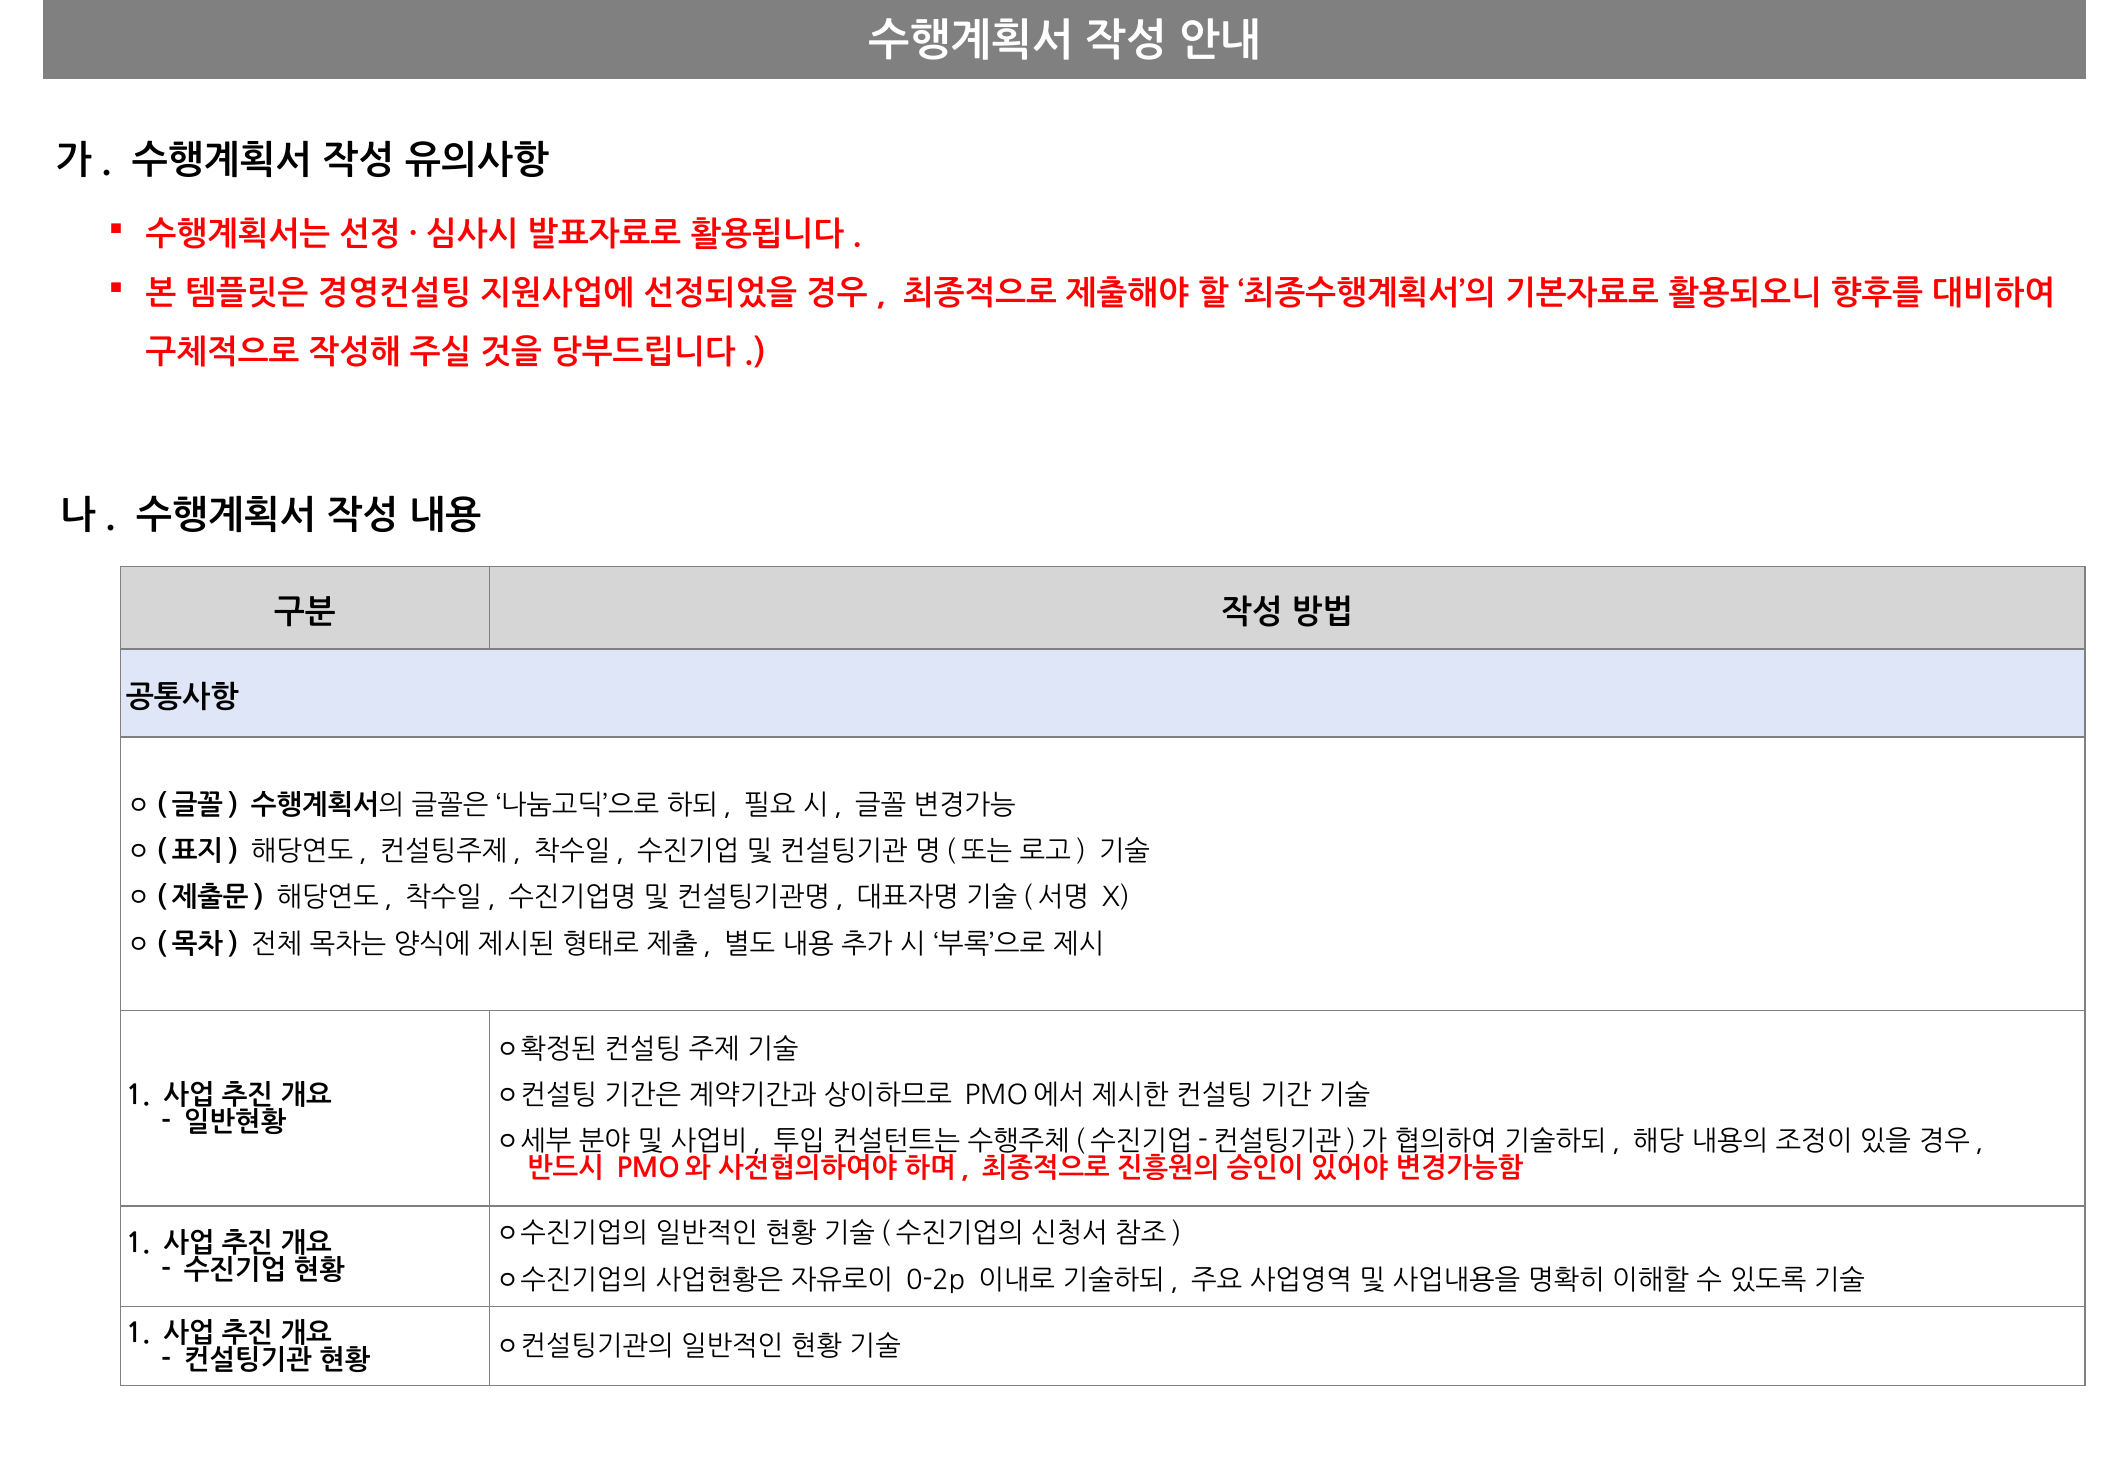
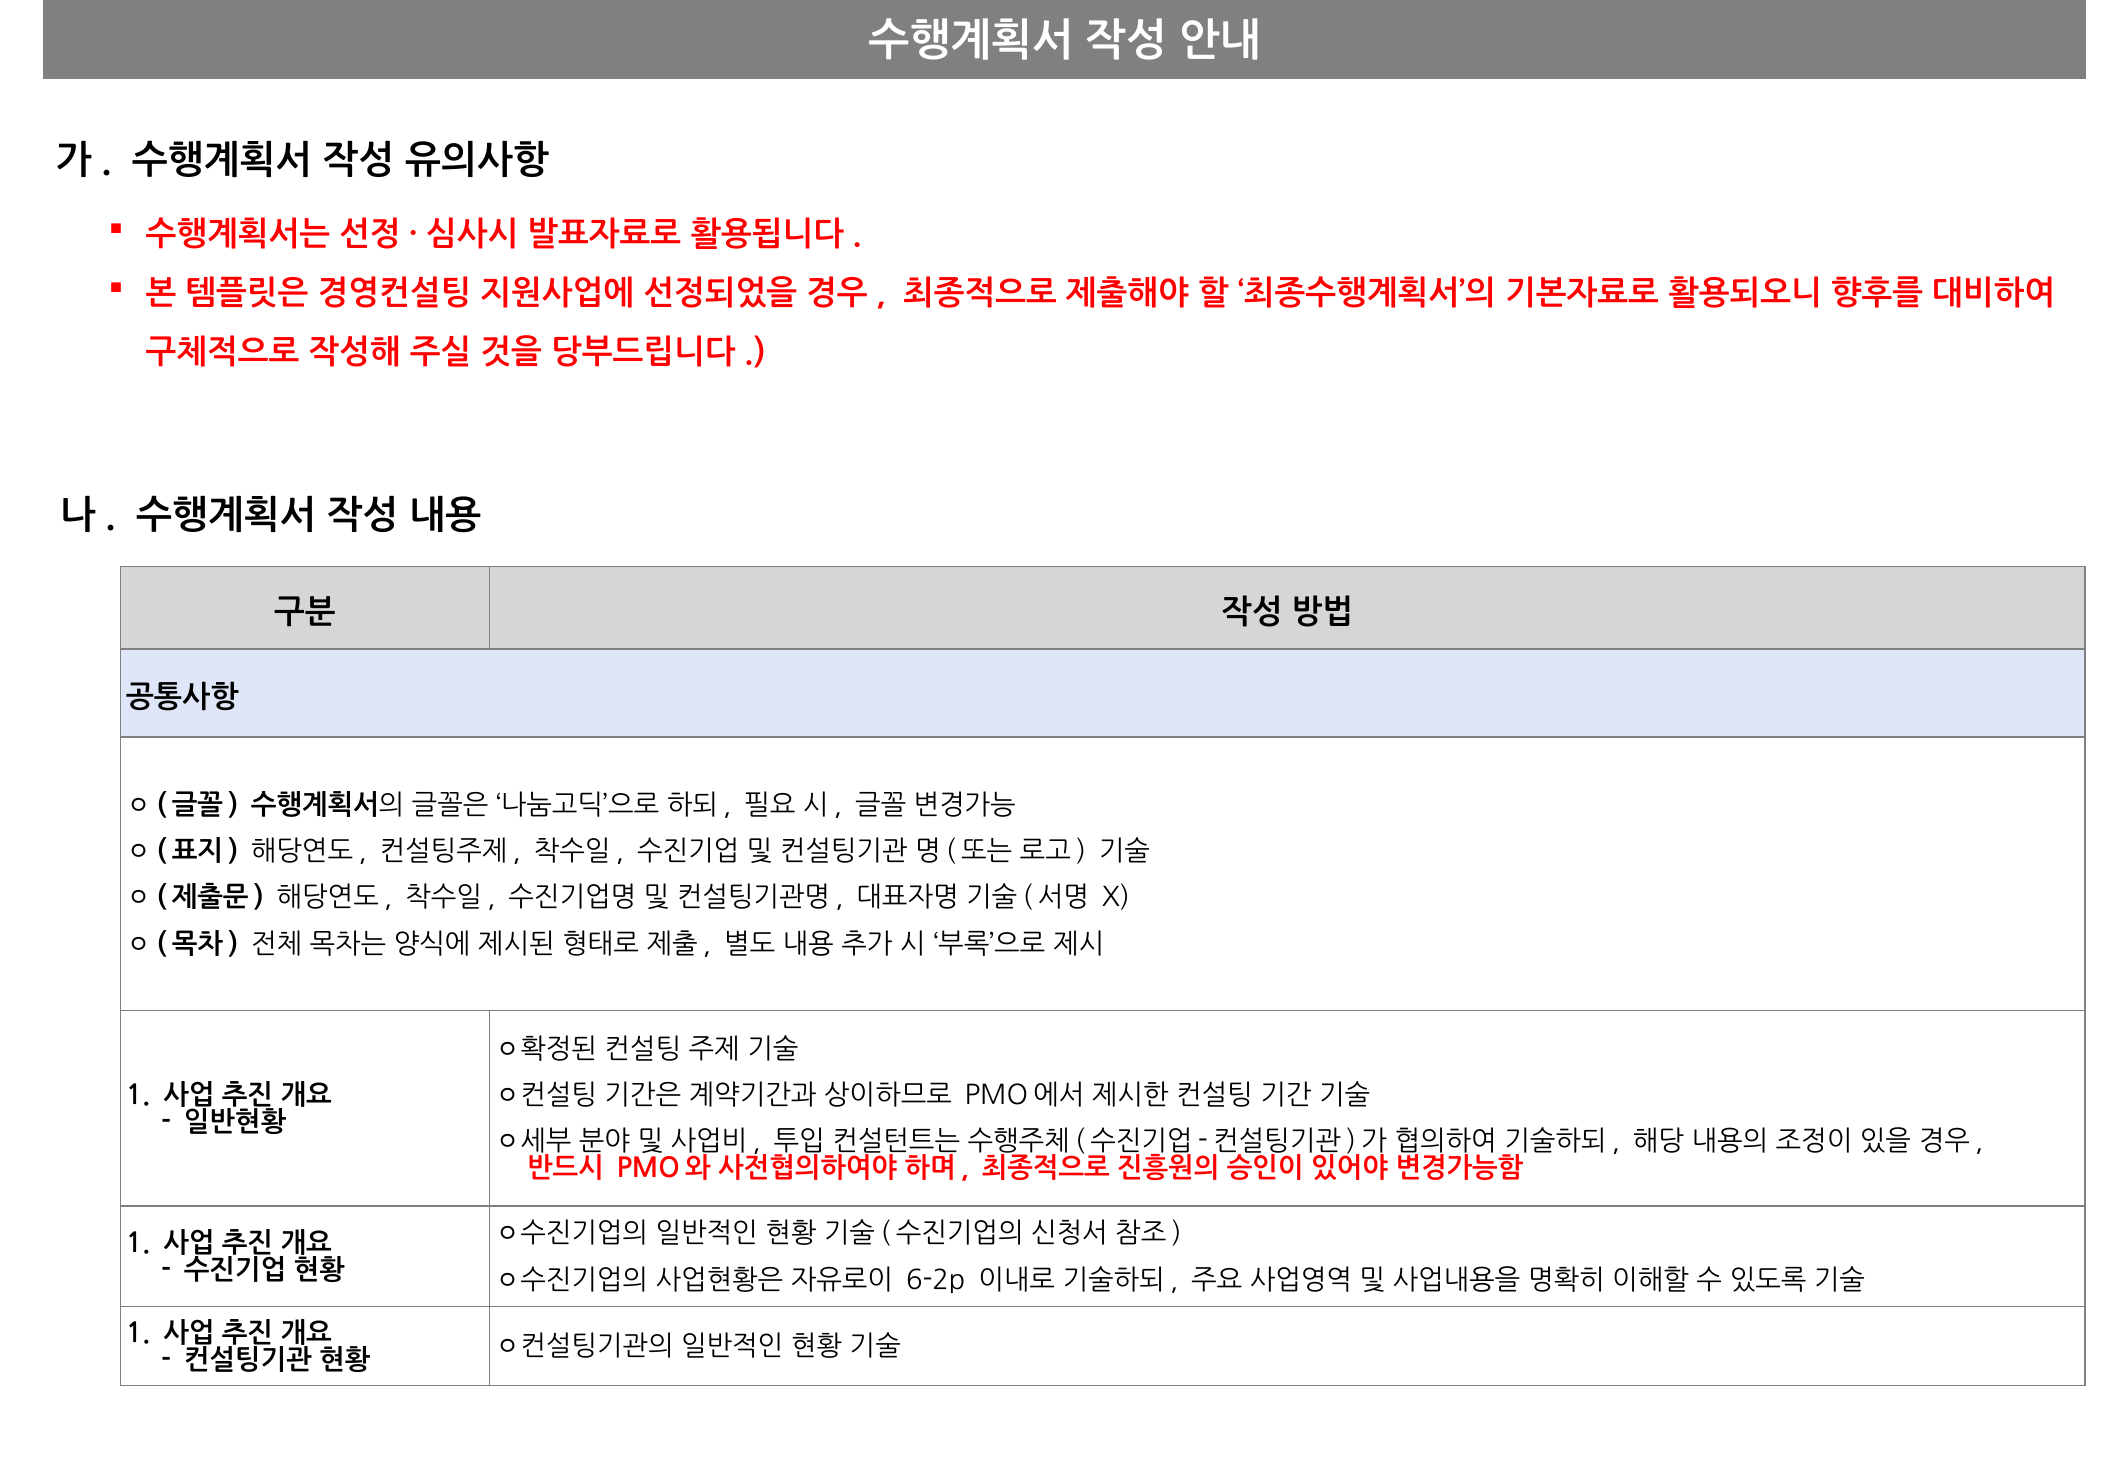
0-2p: 0-2p -> 6-2p
